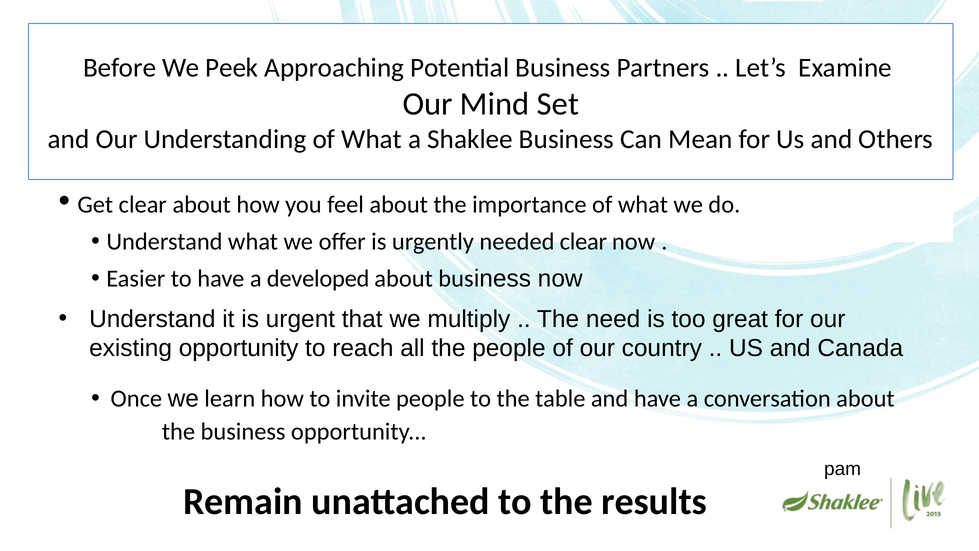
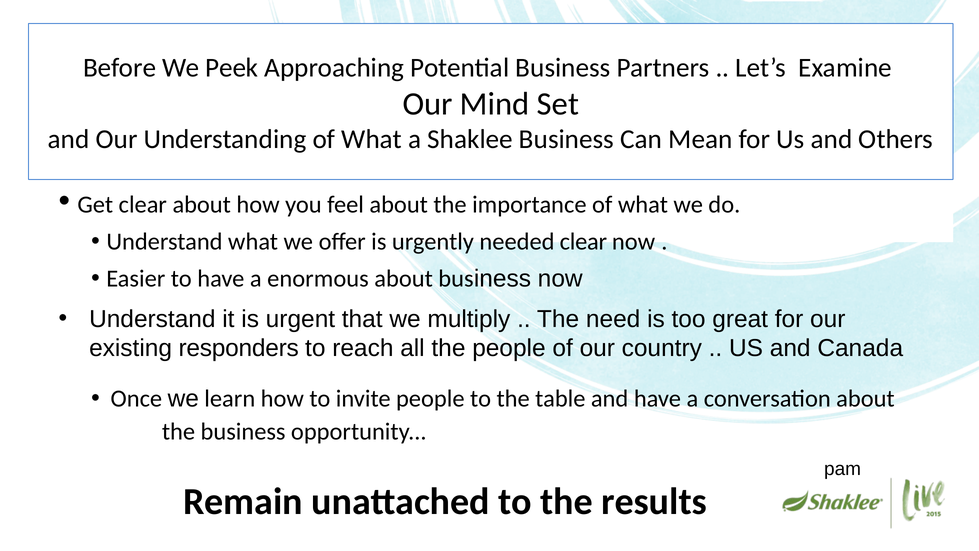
developed: developed -> enormous
existing opportunity: opportunity -> responders
